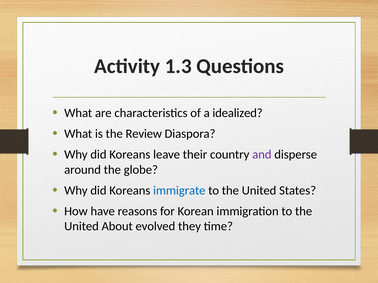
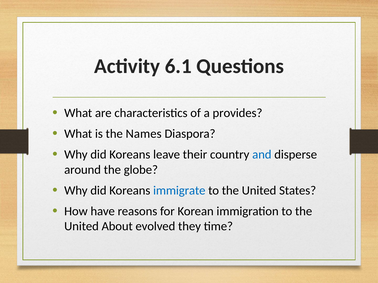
1.3: 1.3 -> 6.1
idealized: idealized -> provides
Review: Review -> Names
and colour: purple -> blue
